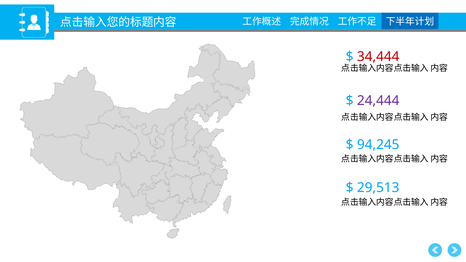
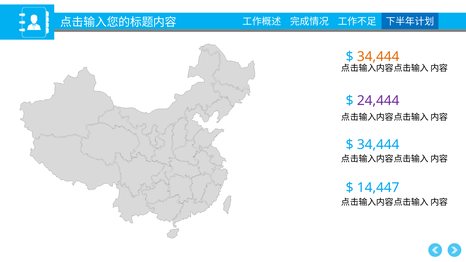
34,444 at (378, 57) colour: red -> orange
94,245 at (378, 145): 94,245 -> 34,444
29,513: 29,513 -> 14,447
